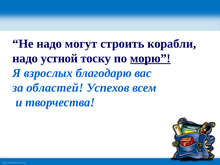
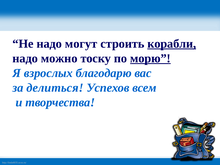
корабли underline: none -> present
устной: устной -> можно
областей: областей -> делиться
